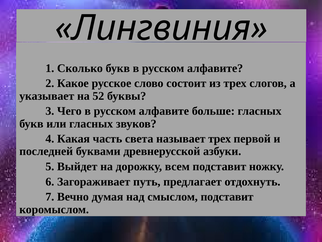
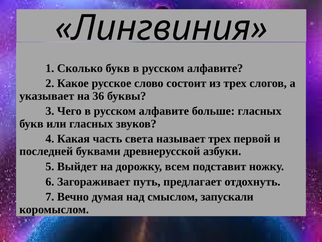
52: 52 -> 36
смыслом подставит: подставит -> запускали
